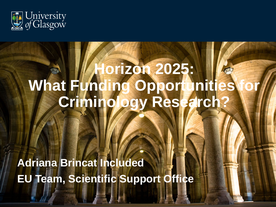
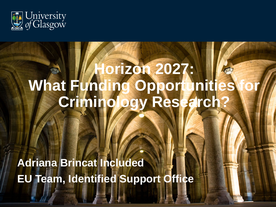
2025: 2025 -> 2027
Scientific: Scientific -> Identified
